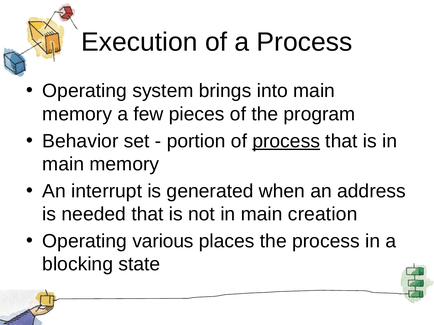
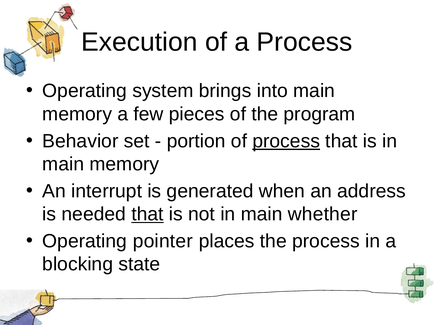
that at (147, 215) underline: none -> present
creation: creation -> whether
various: various -> pointer
